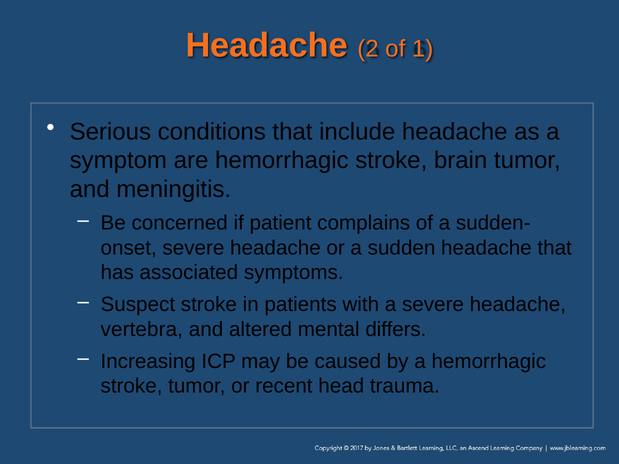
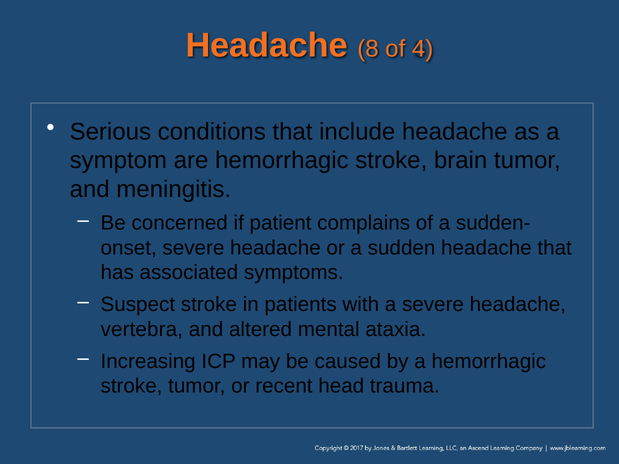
2: 2 -> 8
1: 1 -> 4
differs: differs -> ataxia
